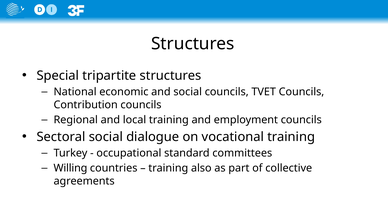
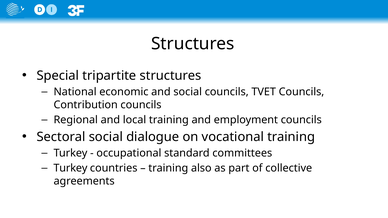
Willing at (70, 168): Willing -> Turkey
